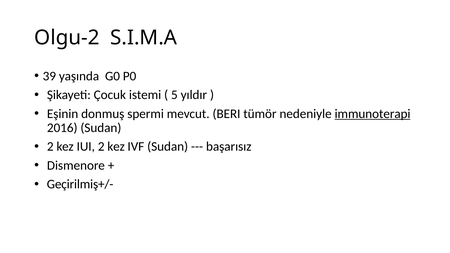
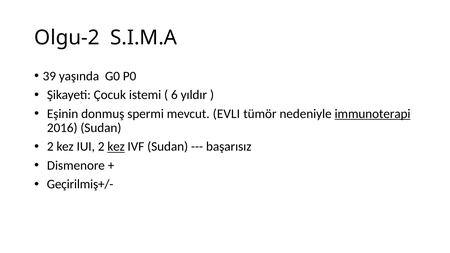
5: 5 -> 6
BERI: BERI -> EVLI
kez at (116, 147) underline: none -> present
